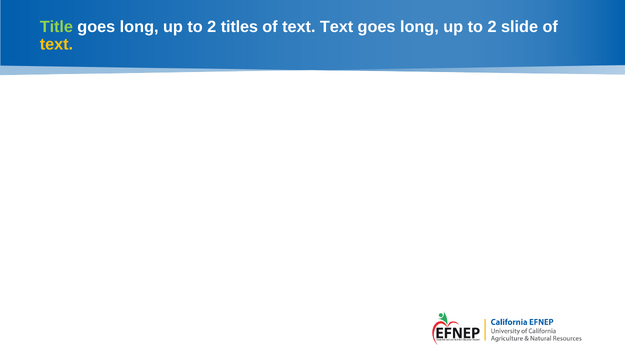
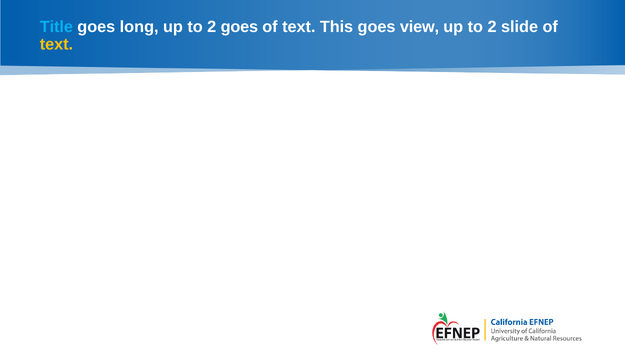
Title colour: light green -> light blue
2 titles: titles -> goes
text Text: Text -> This
long at (419, 27): long -> view
